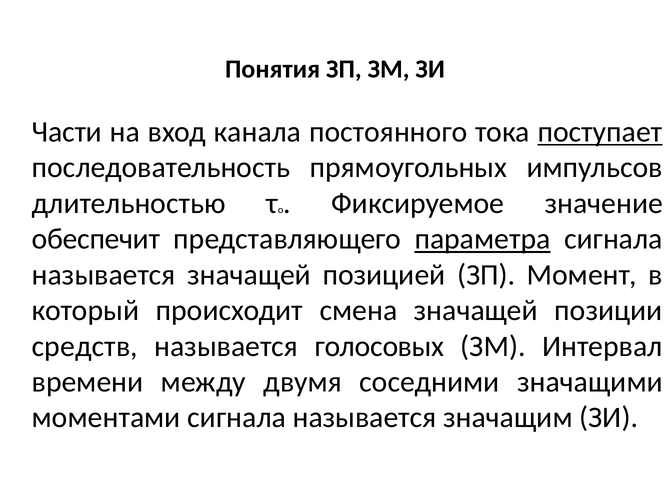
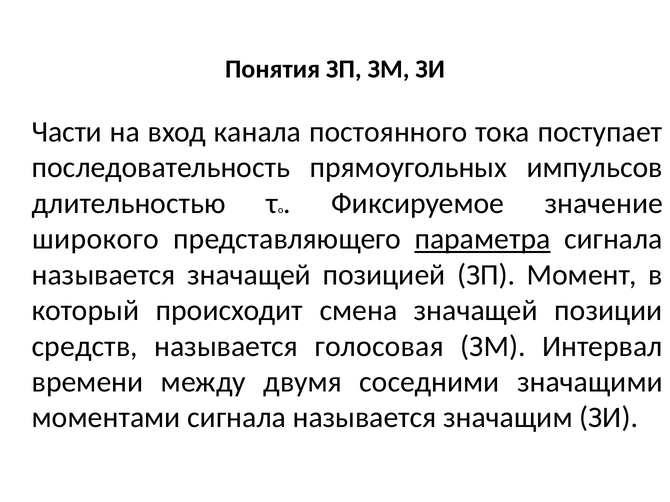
поступает underline: present -> none
обеспечит: обеспечит -> широкого
голосовых: голосовых -> голосовая
